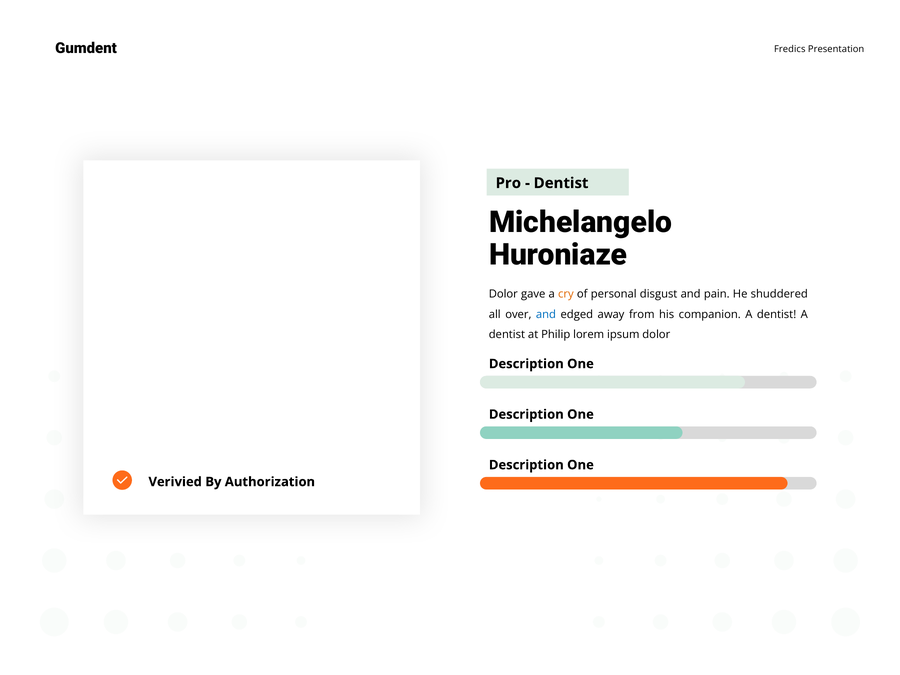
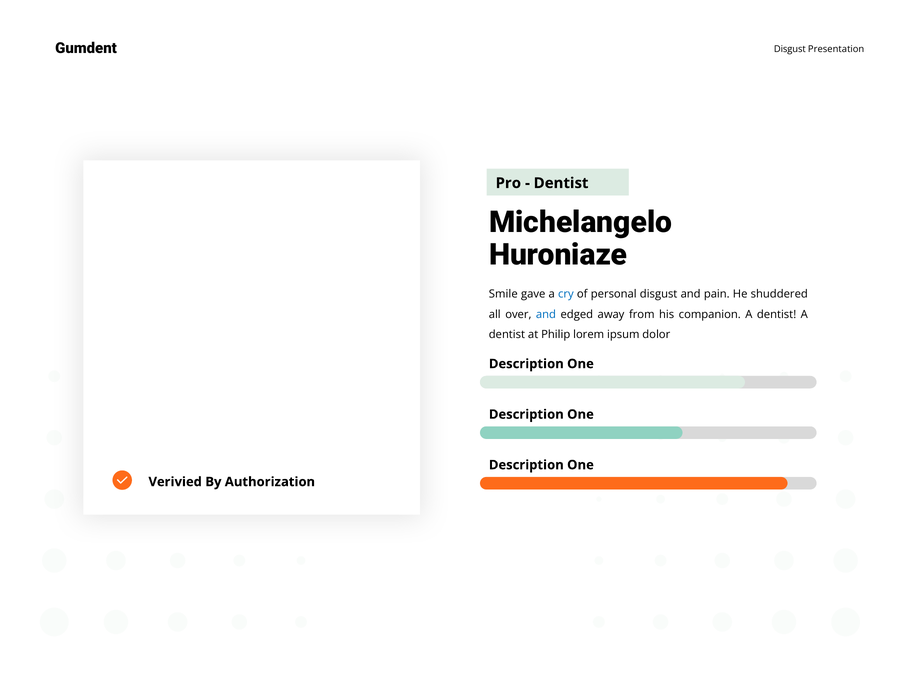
Fredics at (790, 49): Fredics -> Disgust
Dolor at (503, 294): Dolor -> Smile
cry colour: orange -> blue
